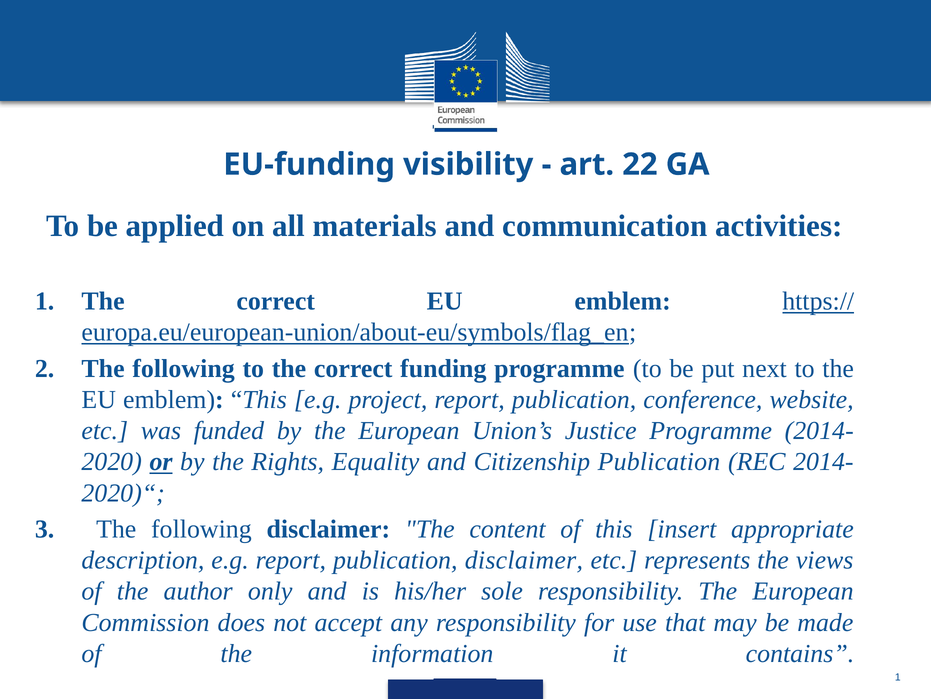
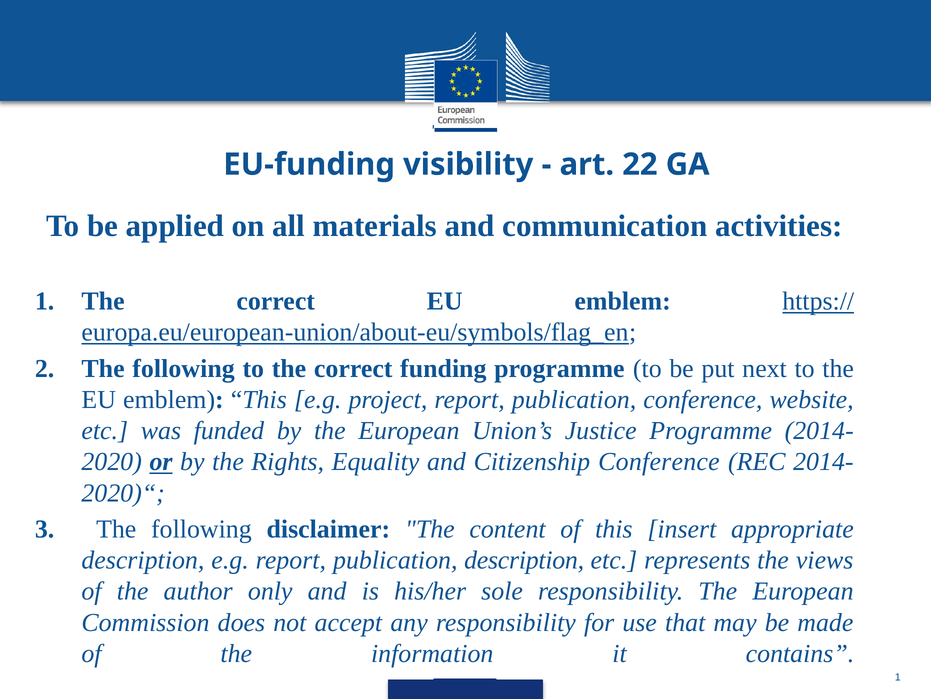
Citizenship Publication: Publication -> Conference
publication disclaimer: disclaimer -> description
